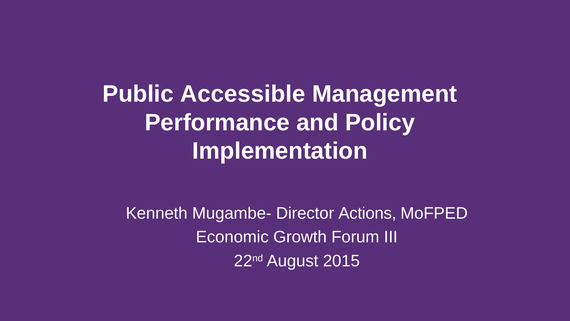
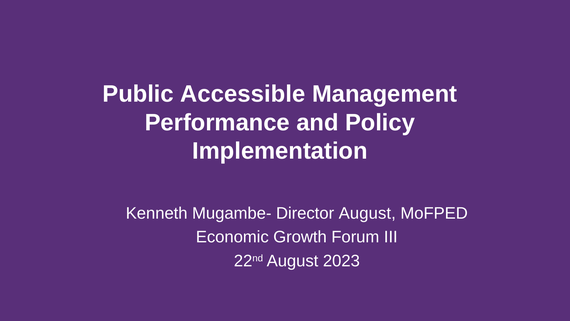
Director Actions: Actions -> August
2015: 2015 -> 2023
